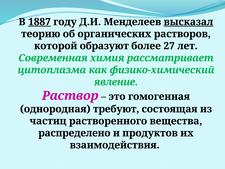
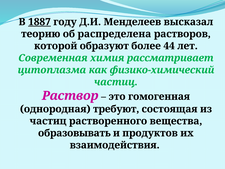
высказал underline: present -> none
органических: органических -> распределена
27: 27 -> 44
явление at (116, 82): явление -> частиц
распределено: распределено -> образовывать
